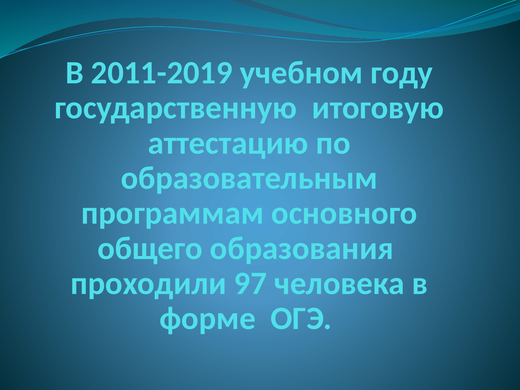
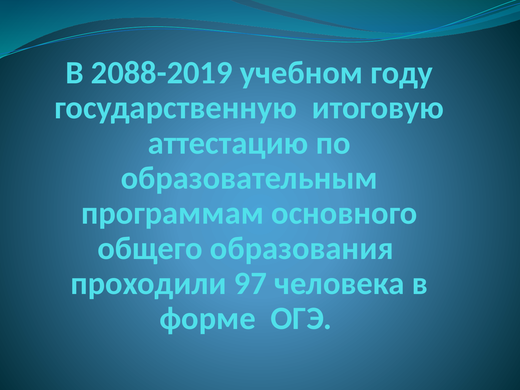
2011-2019: 2011-2019 -> 2088-2019
